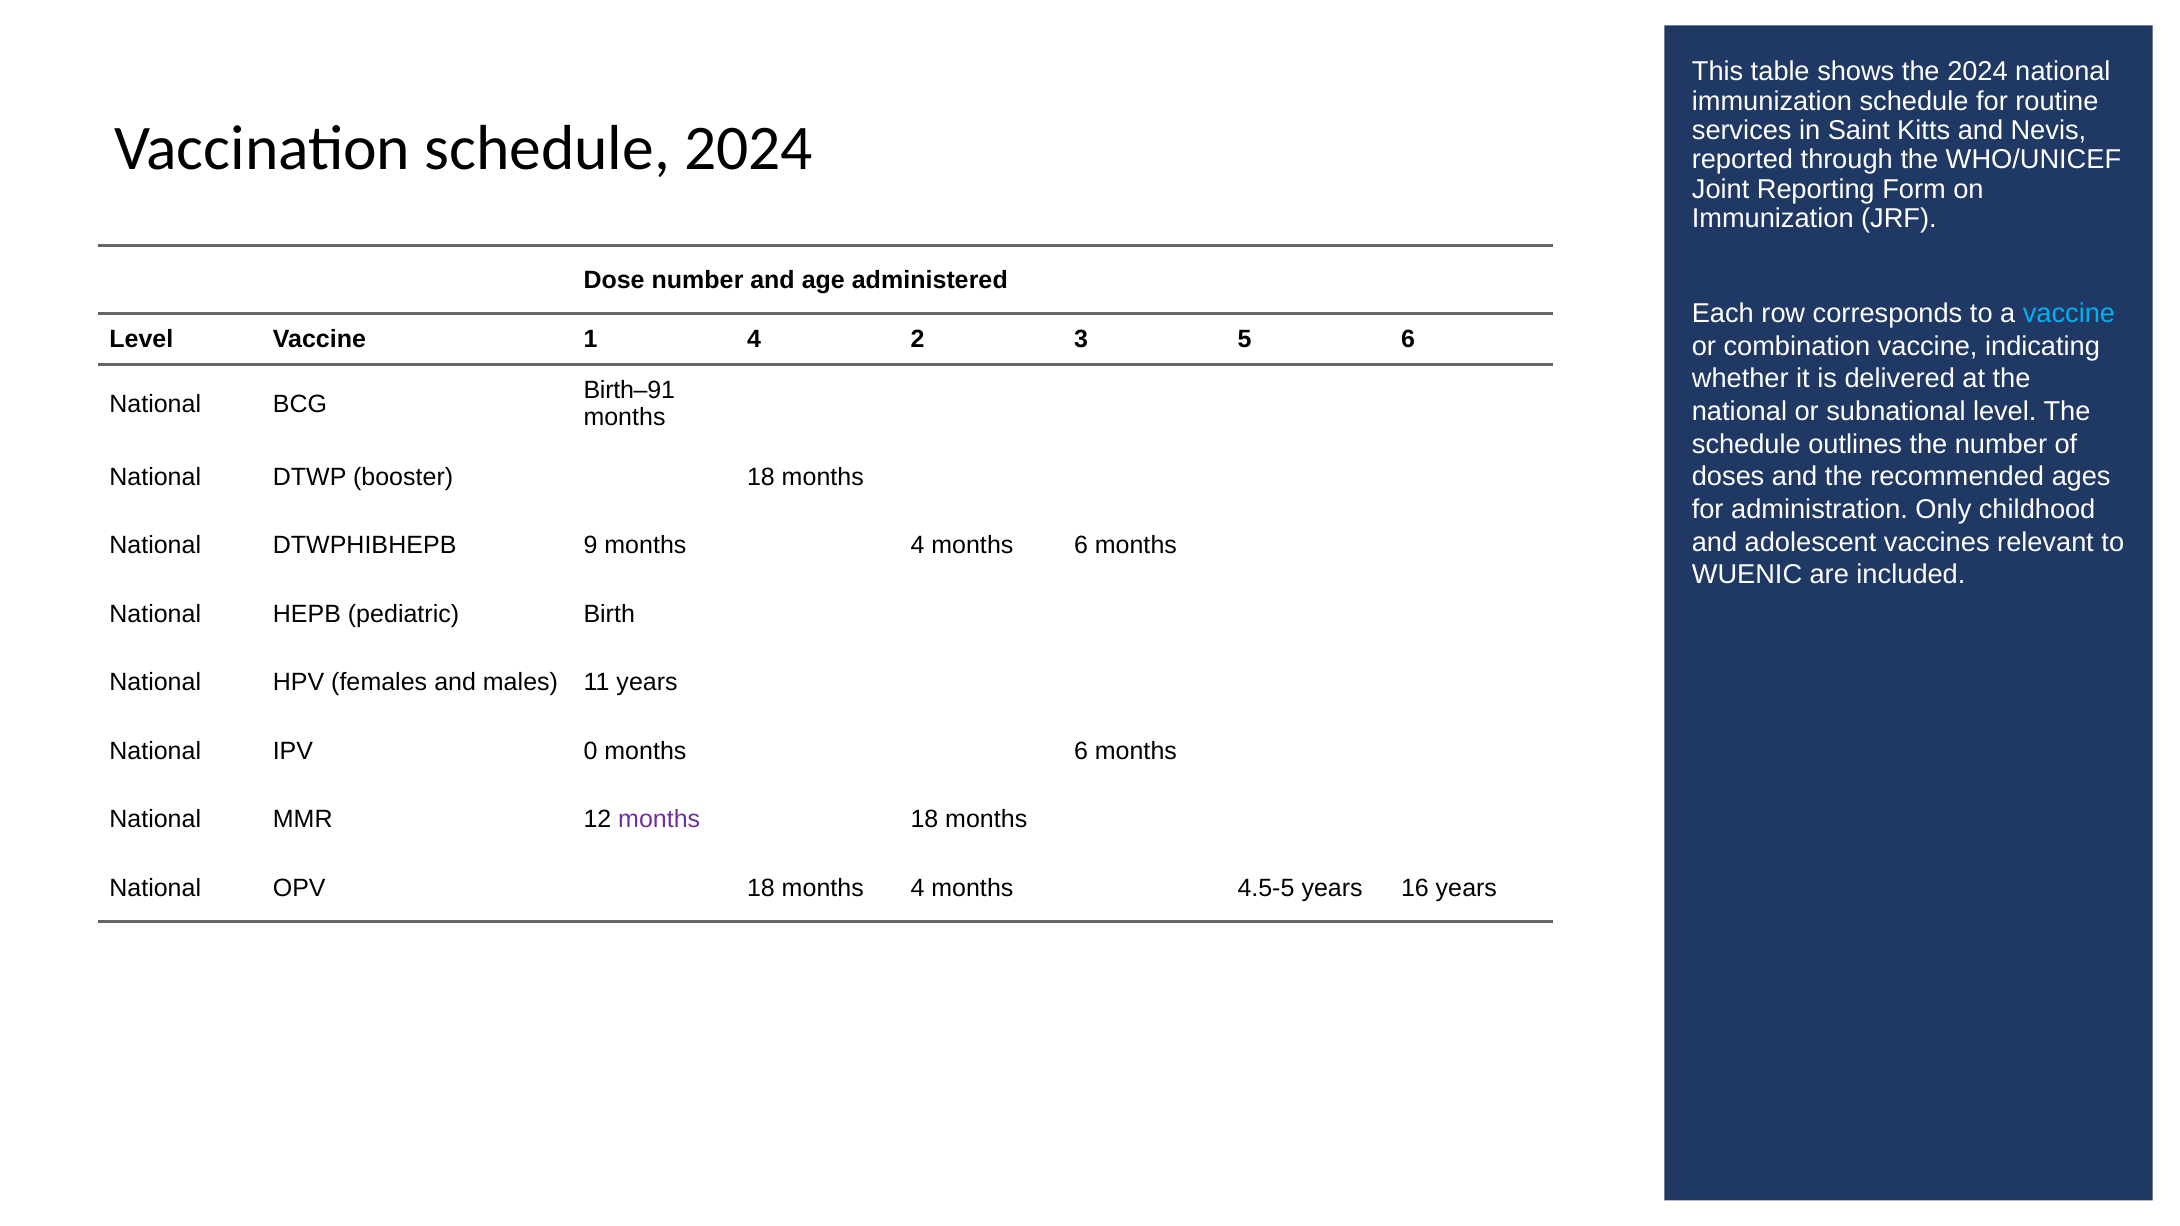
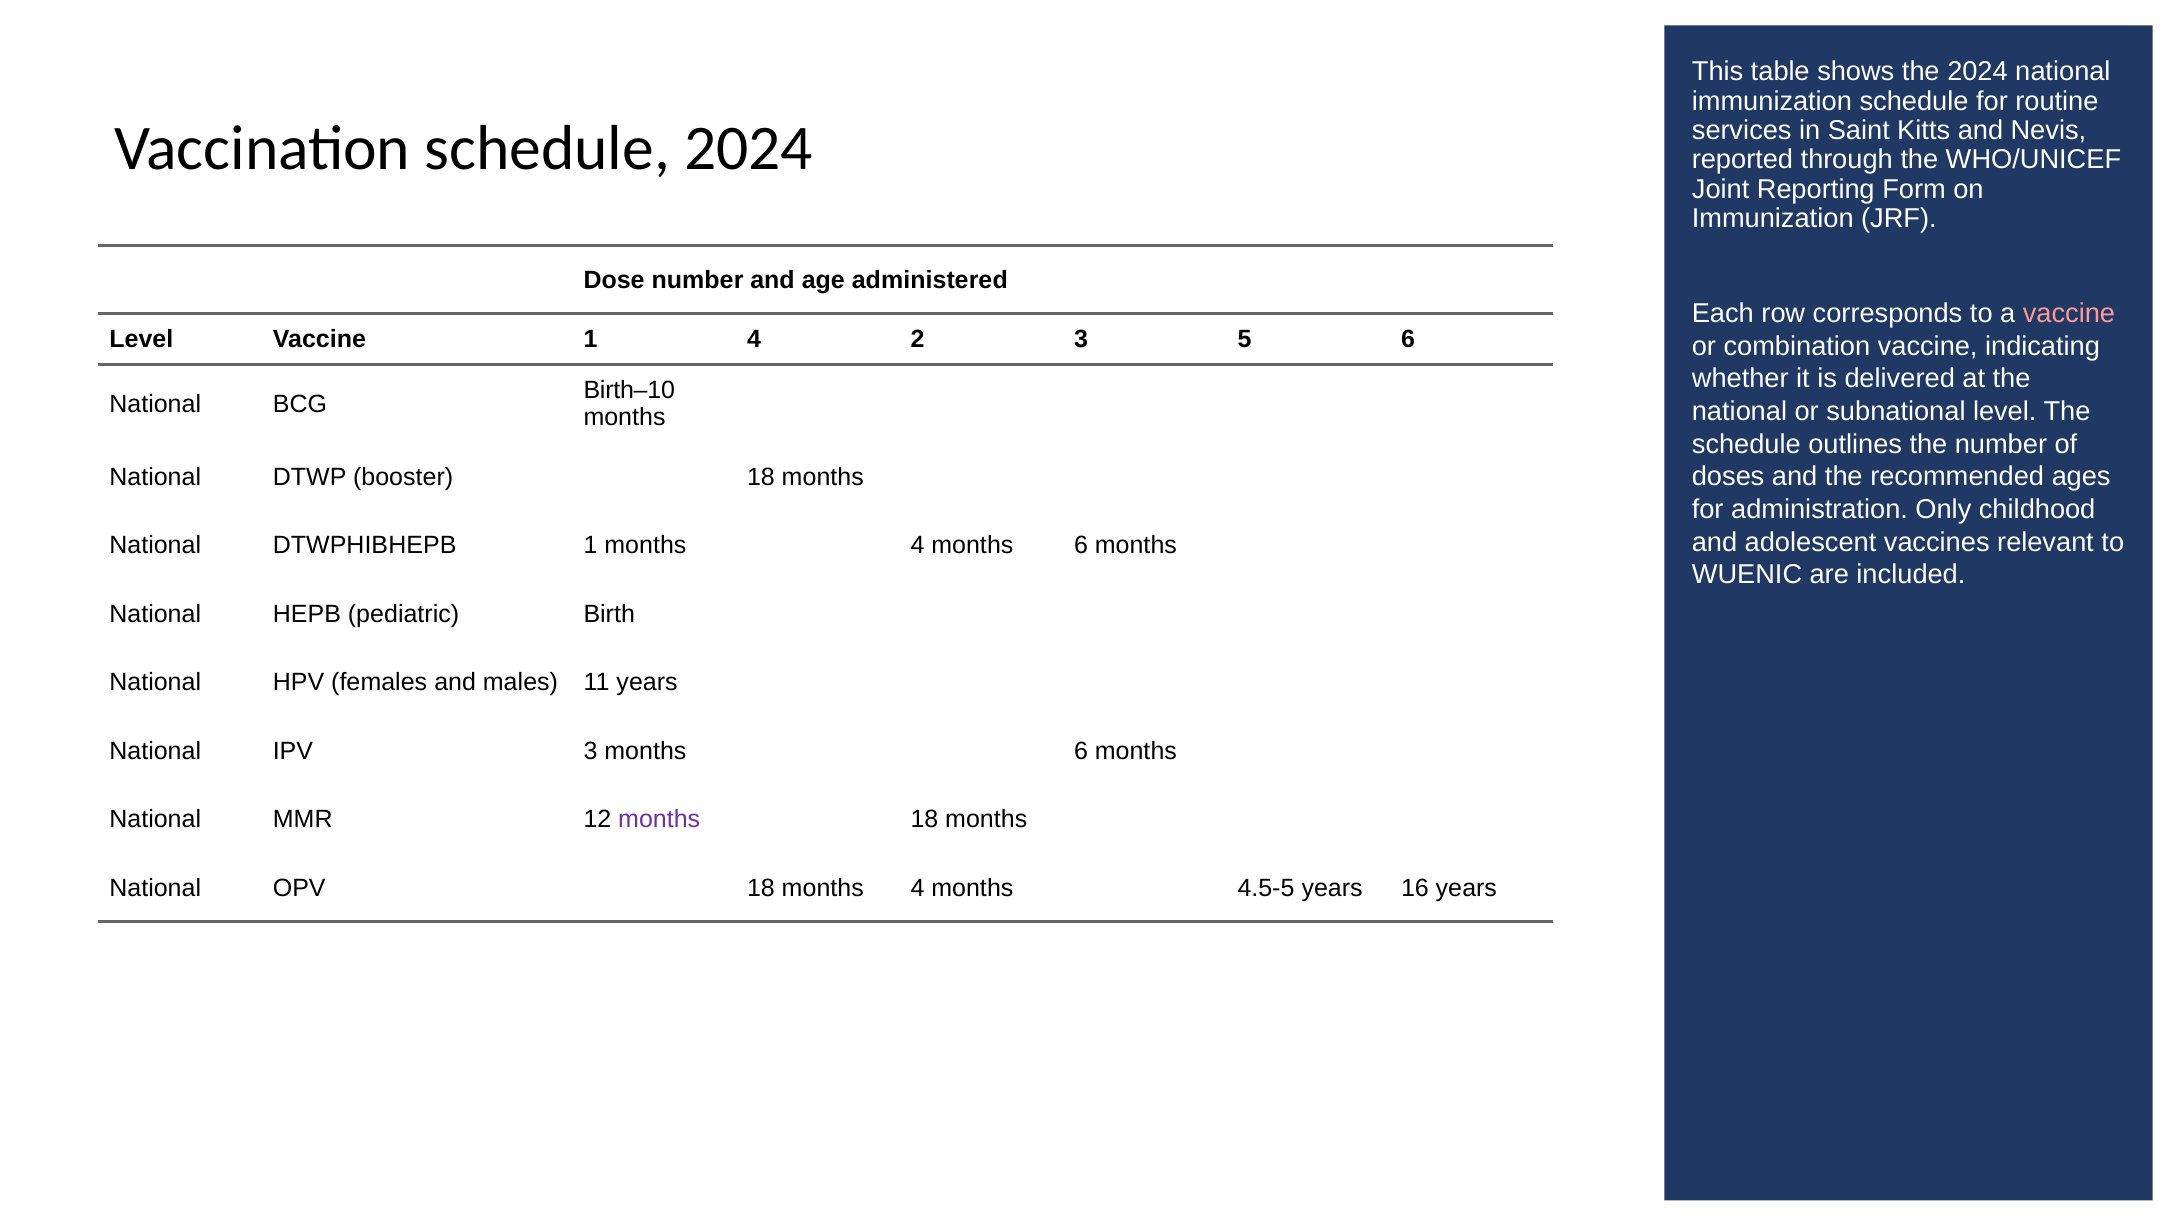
vaccine at (2069, 313) colour: light blue -> pink
Birth–91: Birth–91 -> Birth–10
DTWPHIBHEPB 9: 9 -> 1
IPV 0: 0 -> 3
